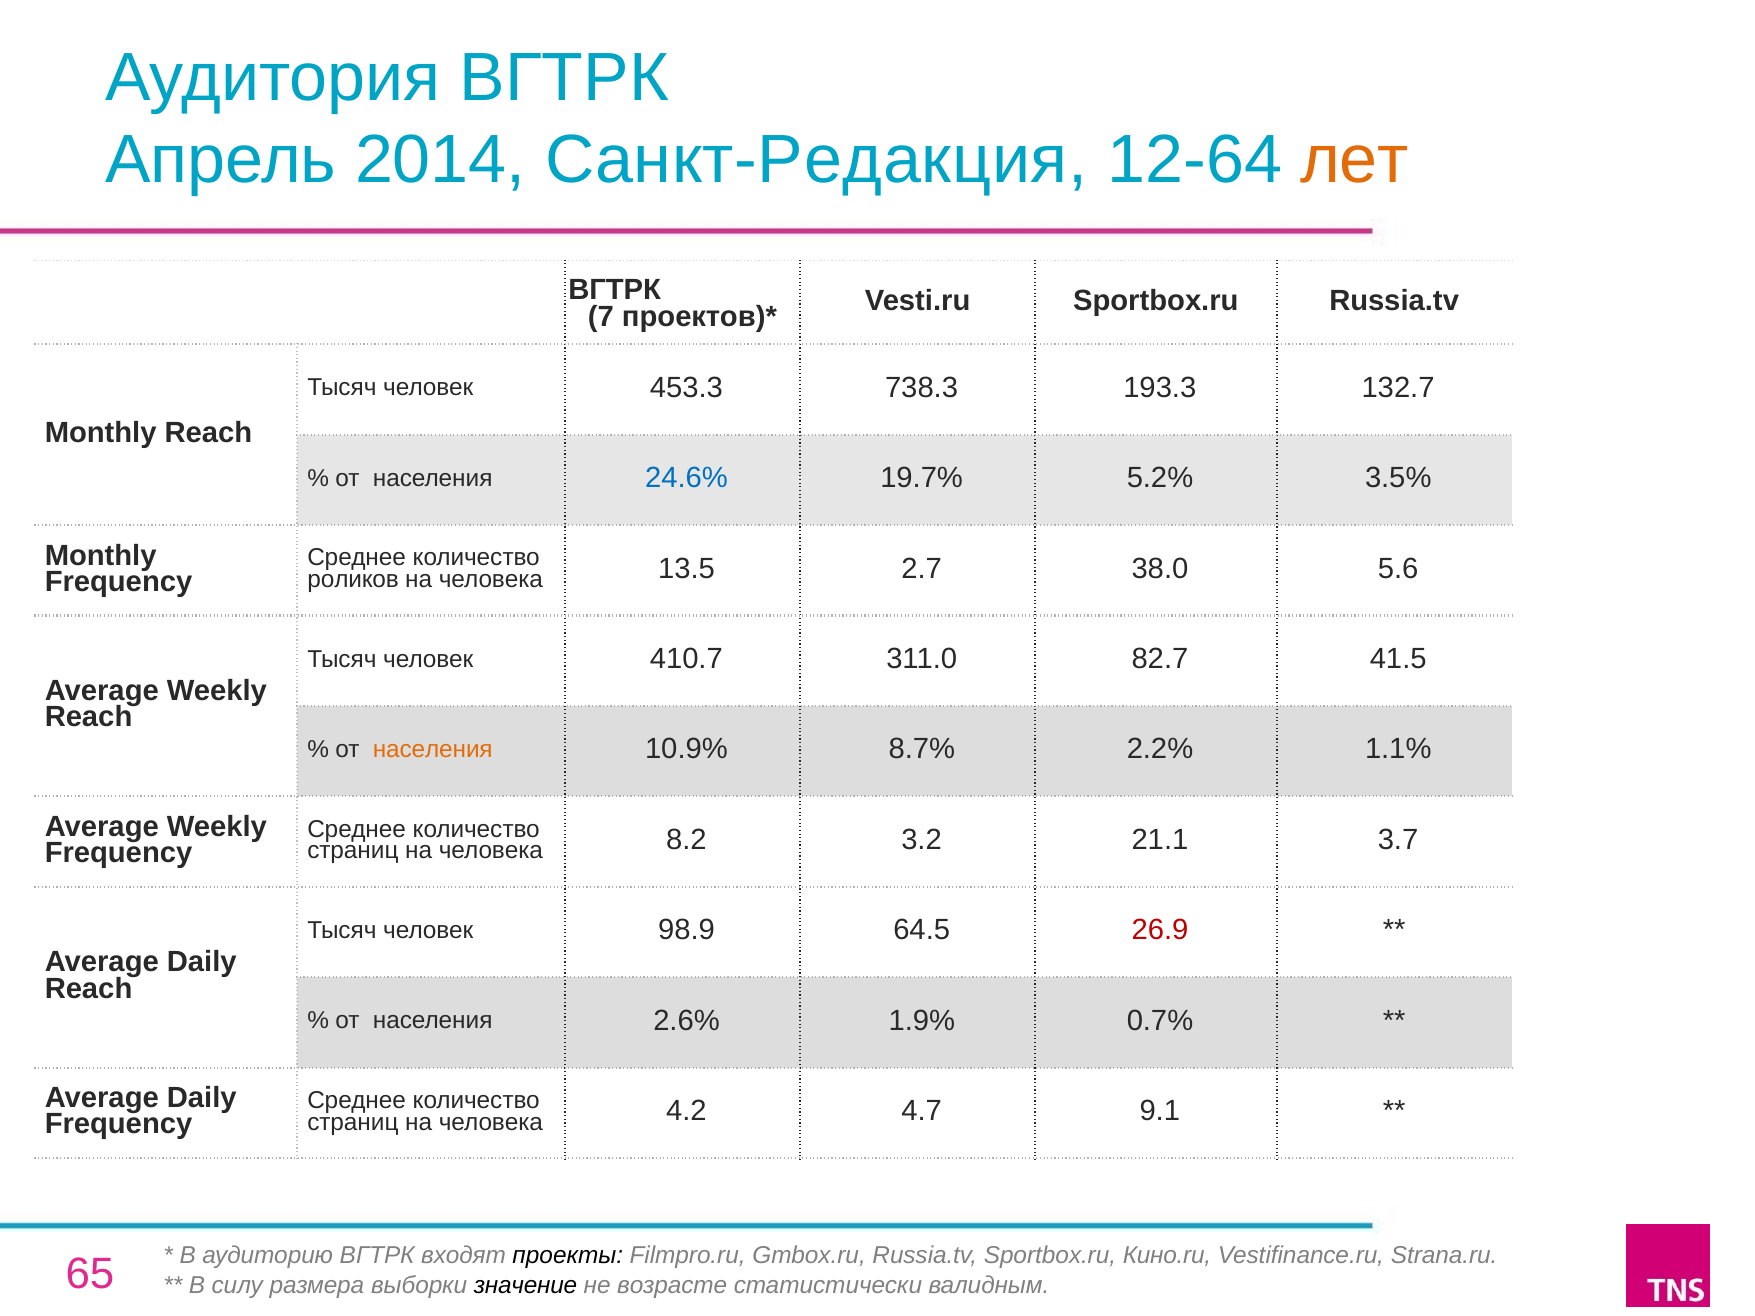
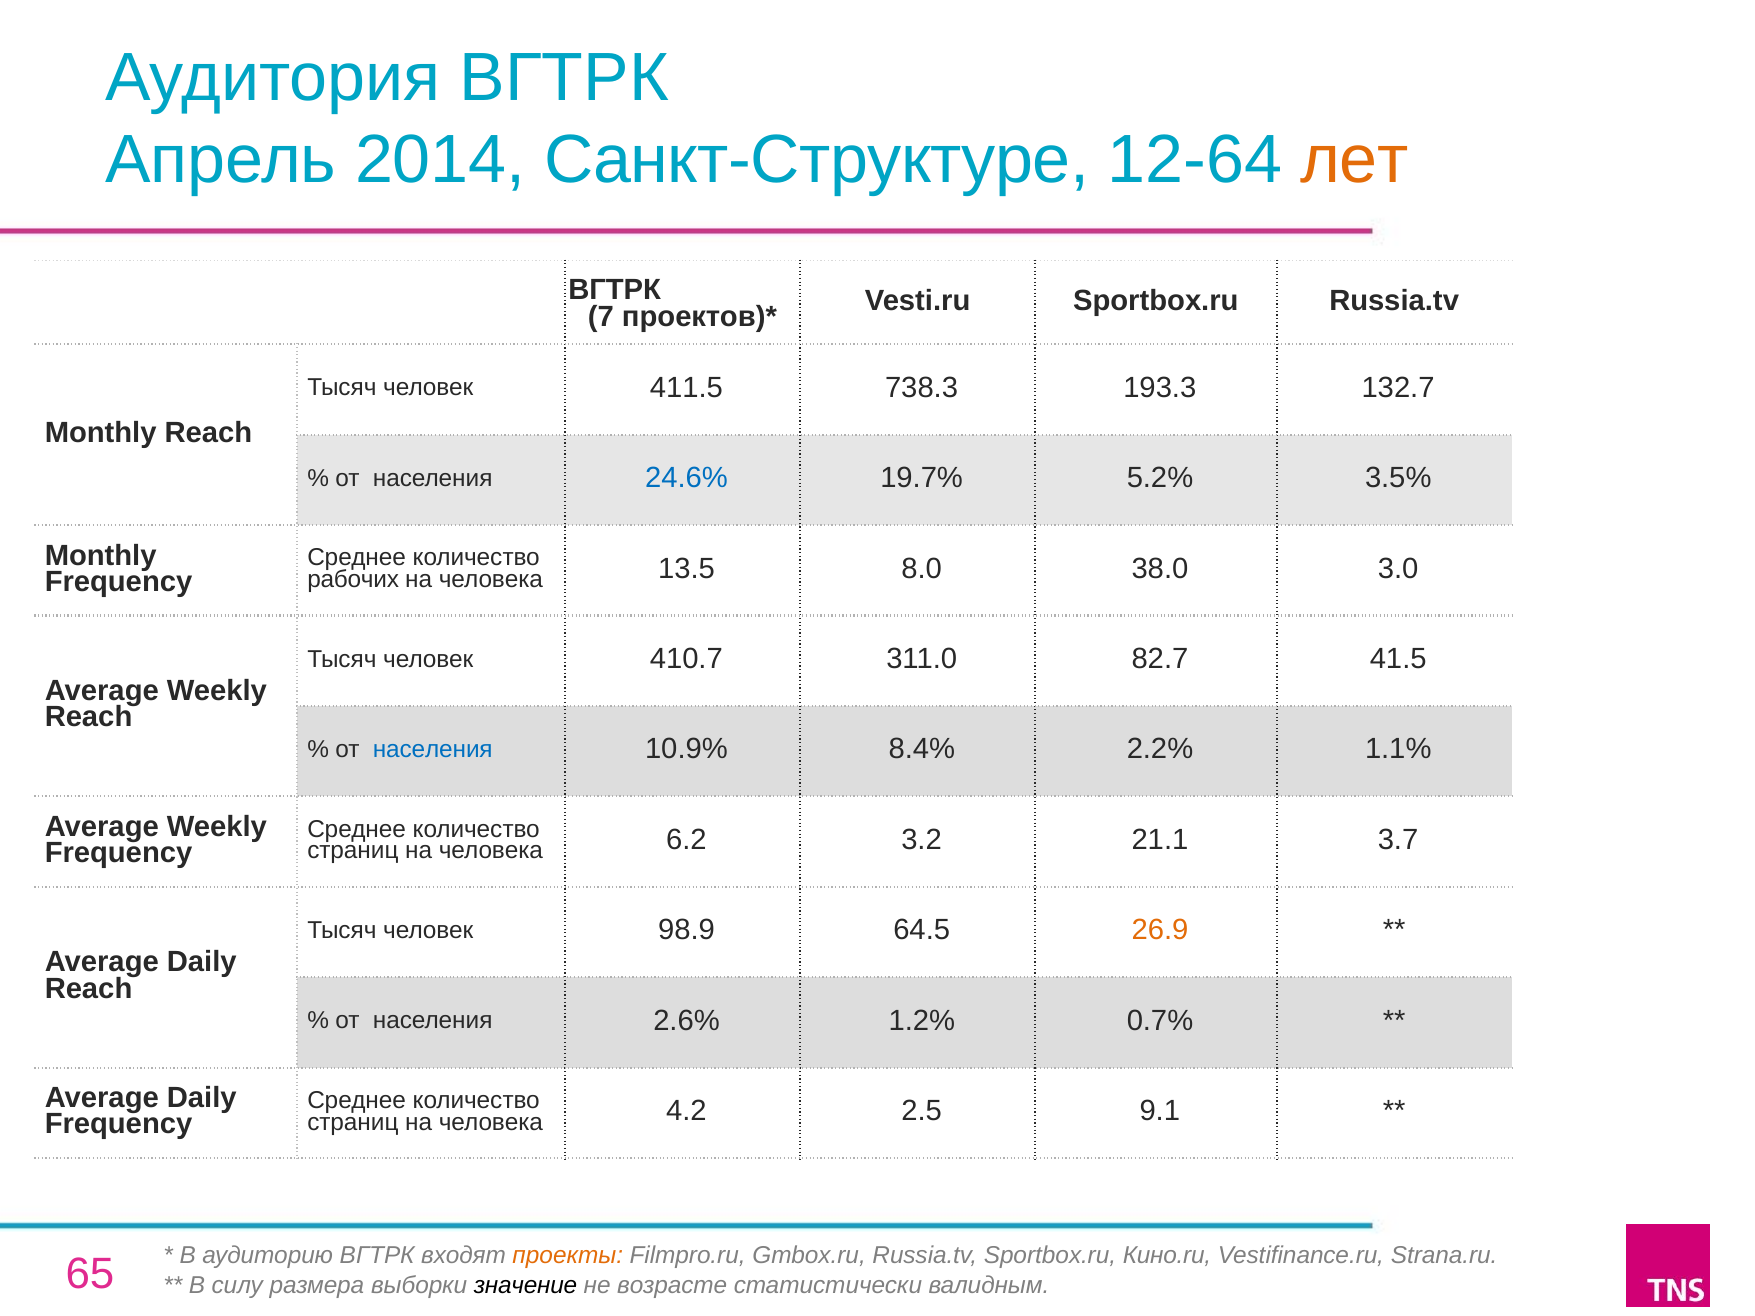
Санкт-Редакция: Санкт-Редакция -> Санкт-Структуре
453.3: 453.3 -> 411.5
роликов: роликов -> рабочих
2.7: 2.7 -> 8.0
5.6: 5.6 -> 3.0
населения at (433, 750) colour: orange -> blue
8.7%: 8.7% -> 8.4%
8.2: 8.2 -> 6.2
26.9 colour: red -> orange
1.9%: 1.9% -> 1.2%
4.7: 4.7 -> 2.5
проекты colour: black -> orange
